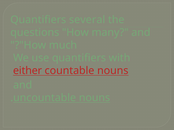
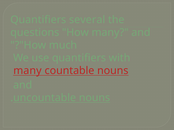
either at (28, 71): either -> many
